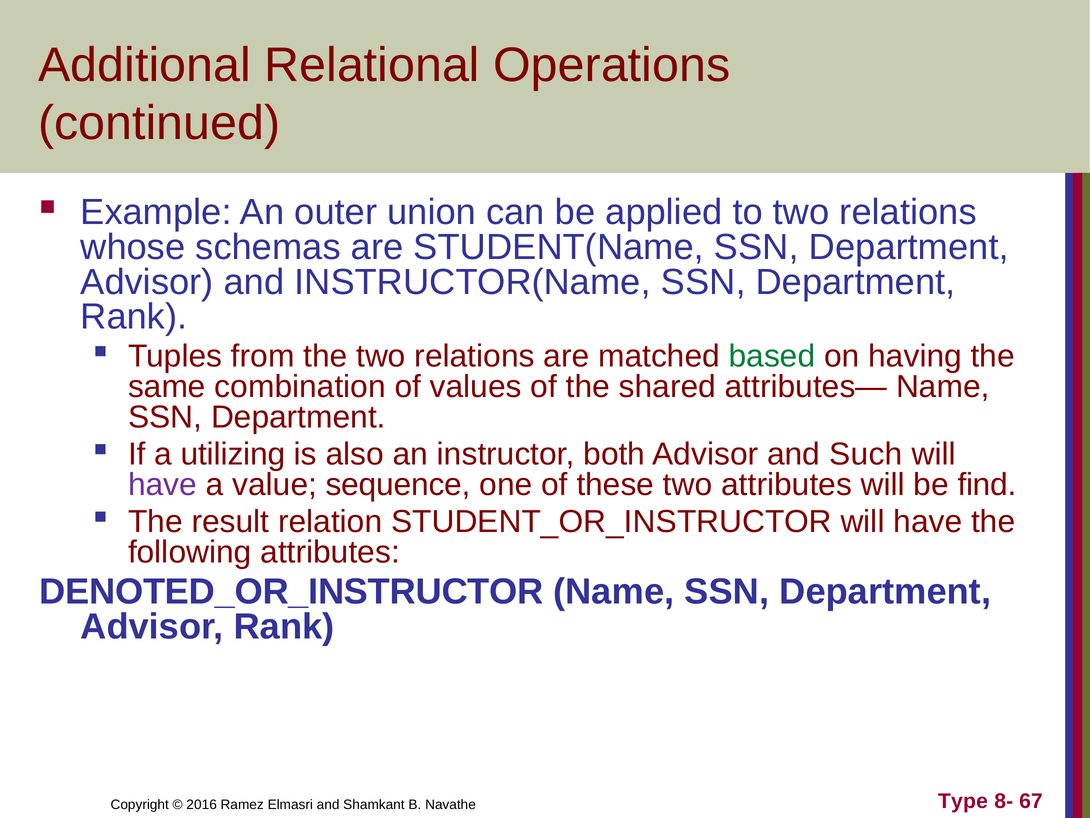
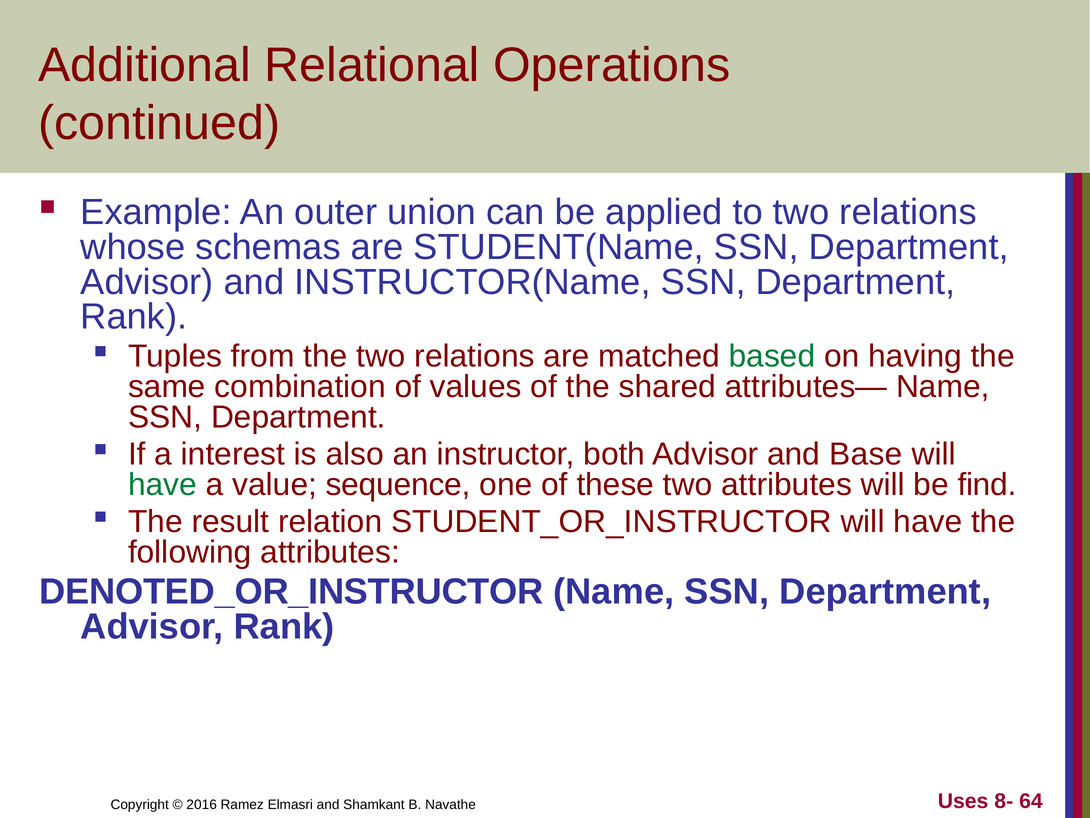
utilizing: utilizing -> interest
Such: Such -> Base
have at (163, 484) colour: purple -> green
Type: Type -> Uses
67: 67 -> 64
